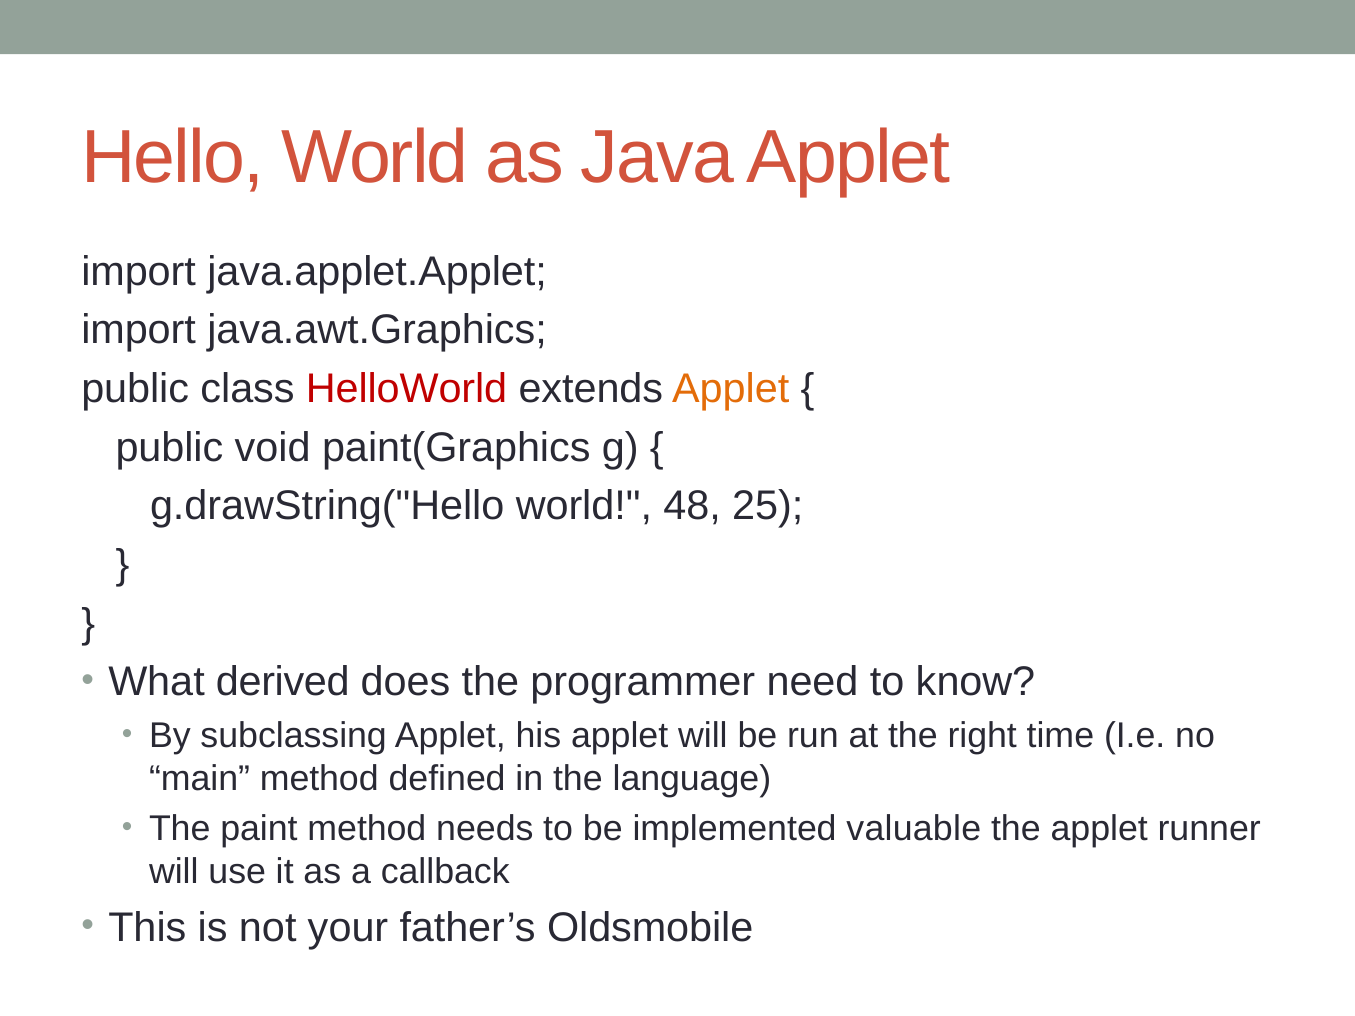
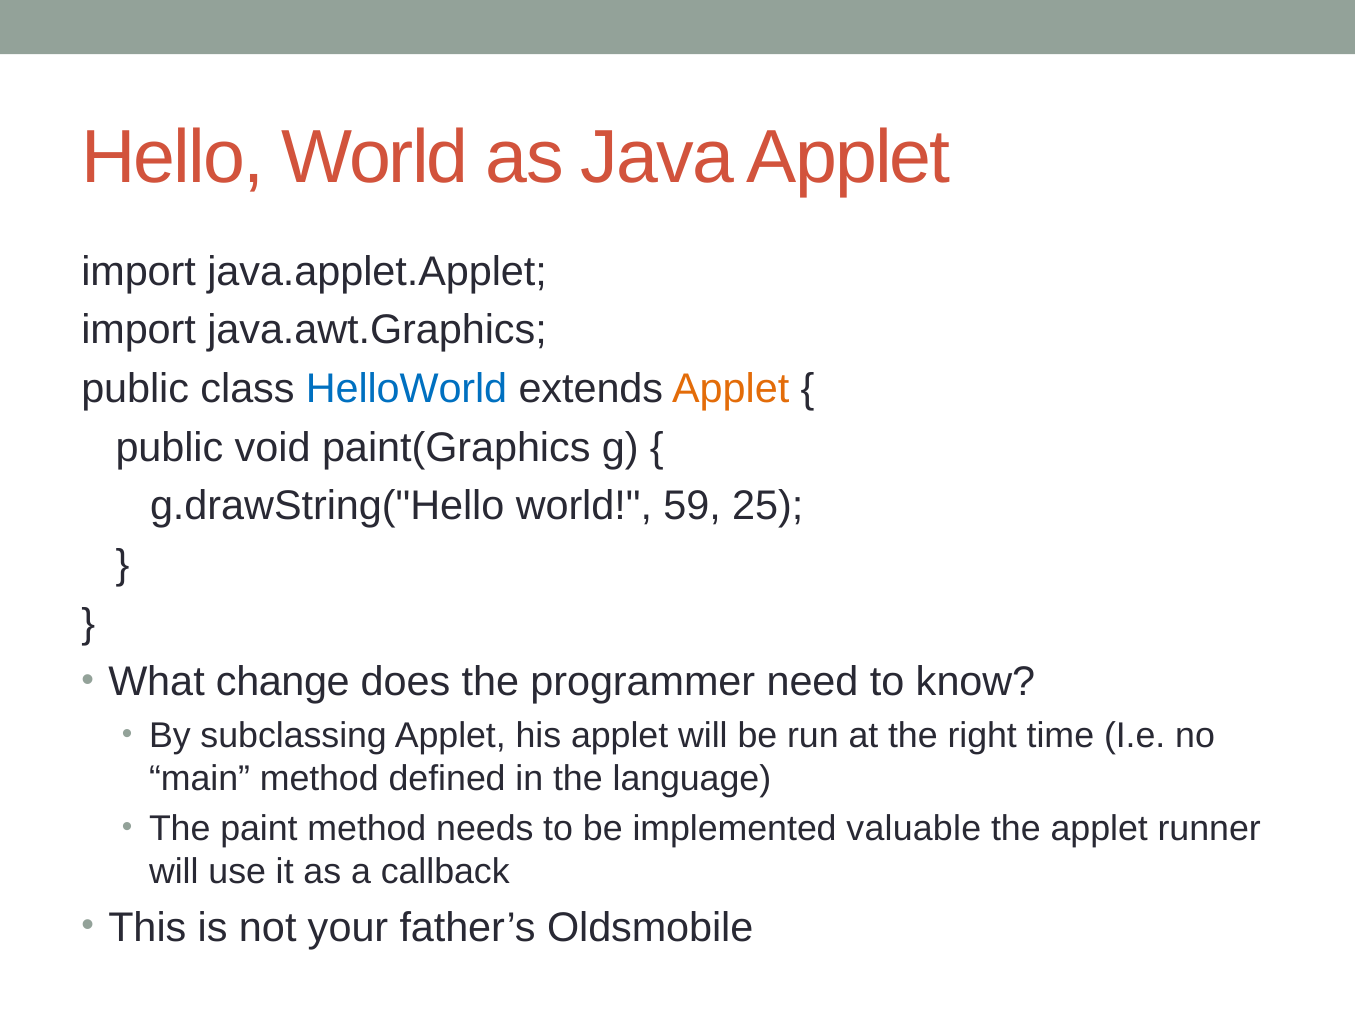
HelloWorld colour: red -> blue
48: 48 -> 59
derived: derived -> change
